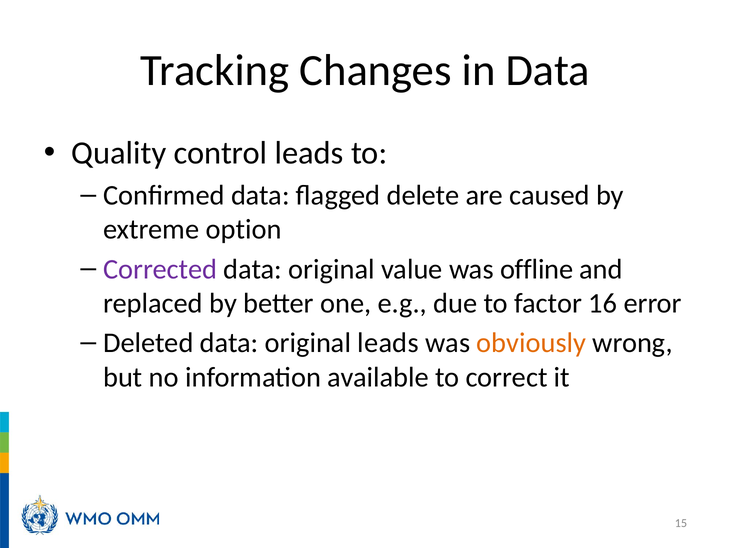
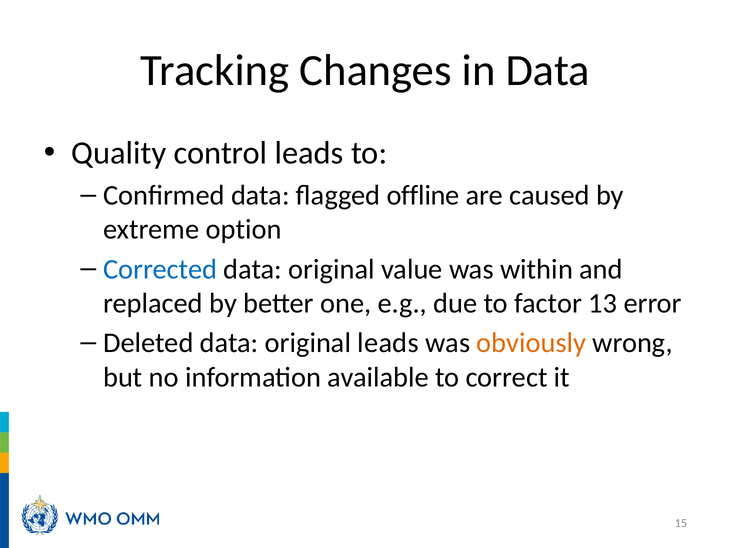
delete: delete -> offline
Corrected colour: purple -> blue
offline: offline -> within
16: 16 -> 13
